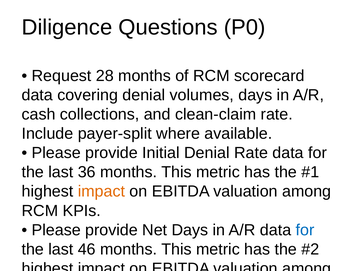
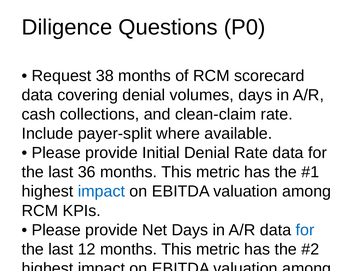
28: 28 -> 38
impact at (101, 191) colour: orange -> blue
46: 46 -> 12
